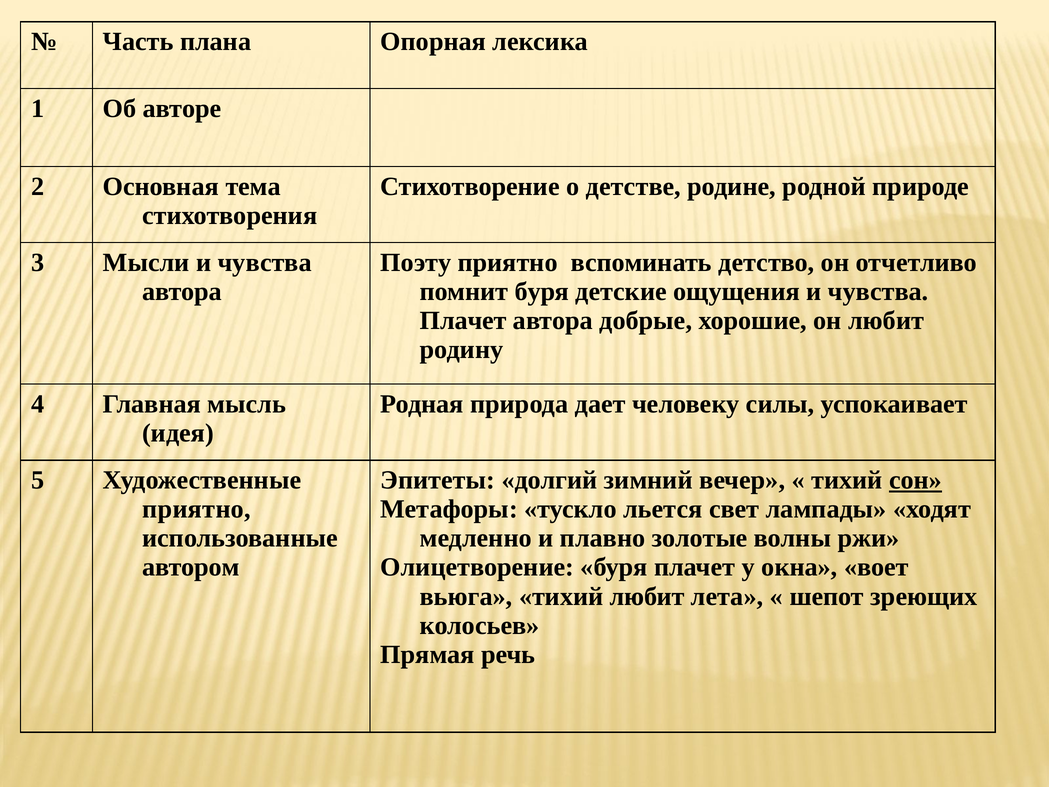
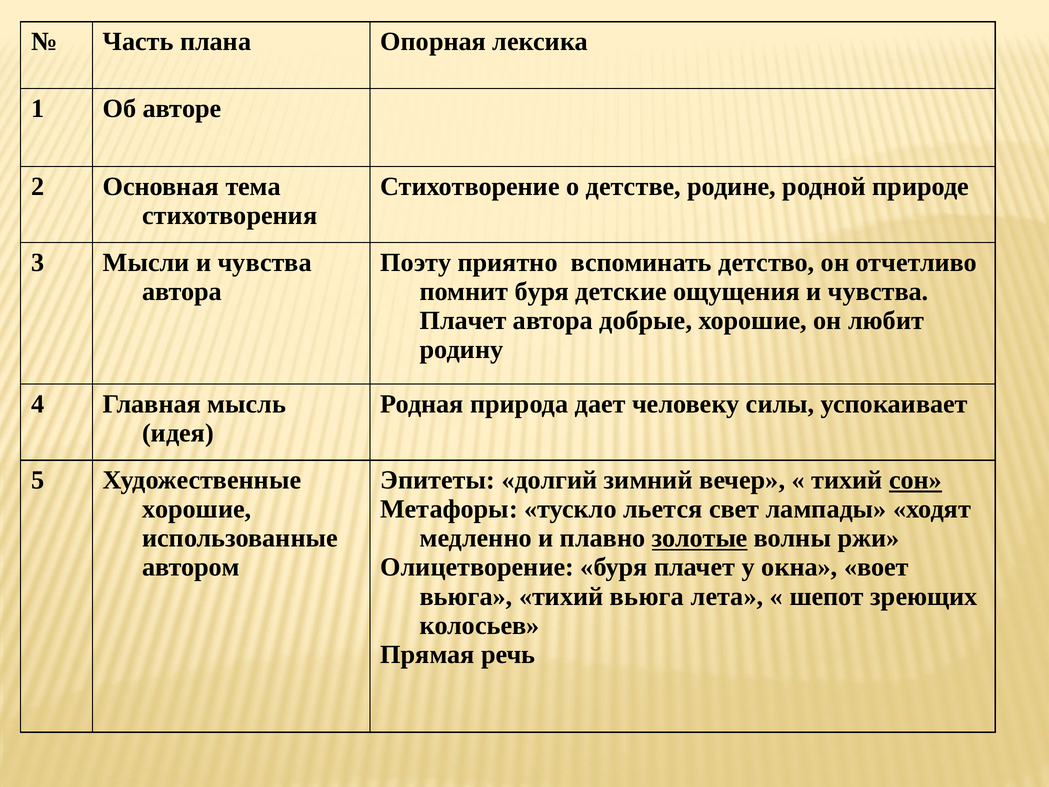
приятно at (197, 509): приятно -> хорошие
золотые underline: none -> present
тихий любит: любит -> вьюга
